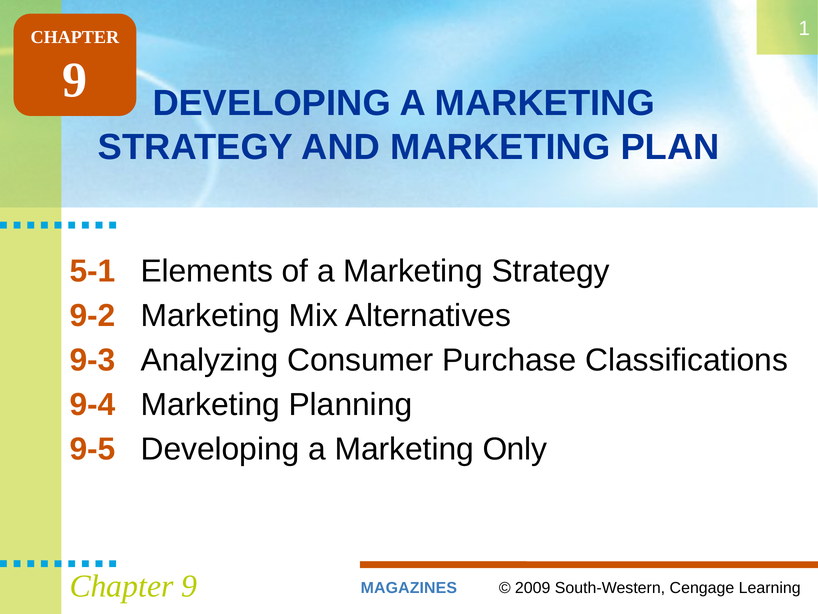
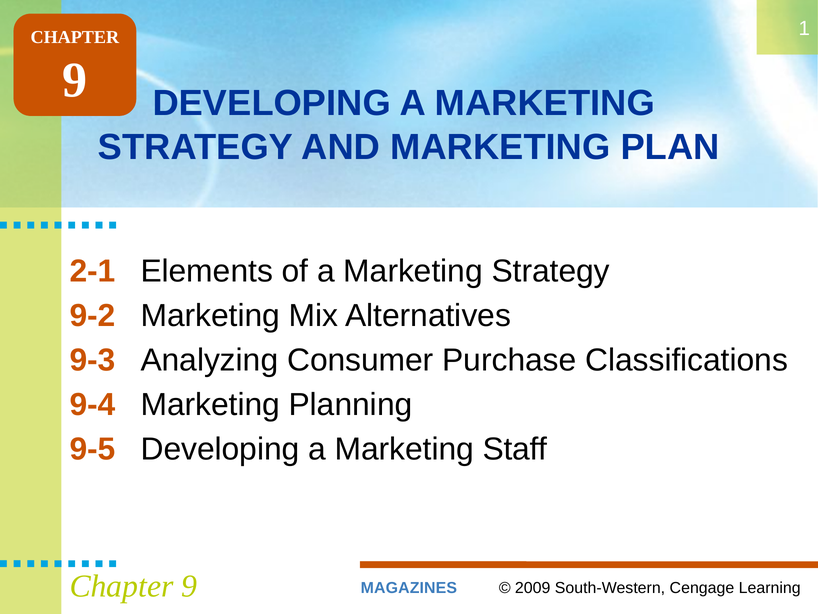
5-1: 5-1 -> 2-1
Only: Only -> Staff
